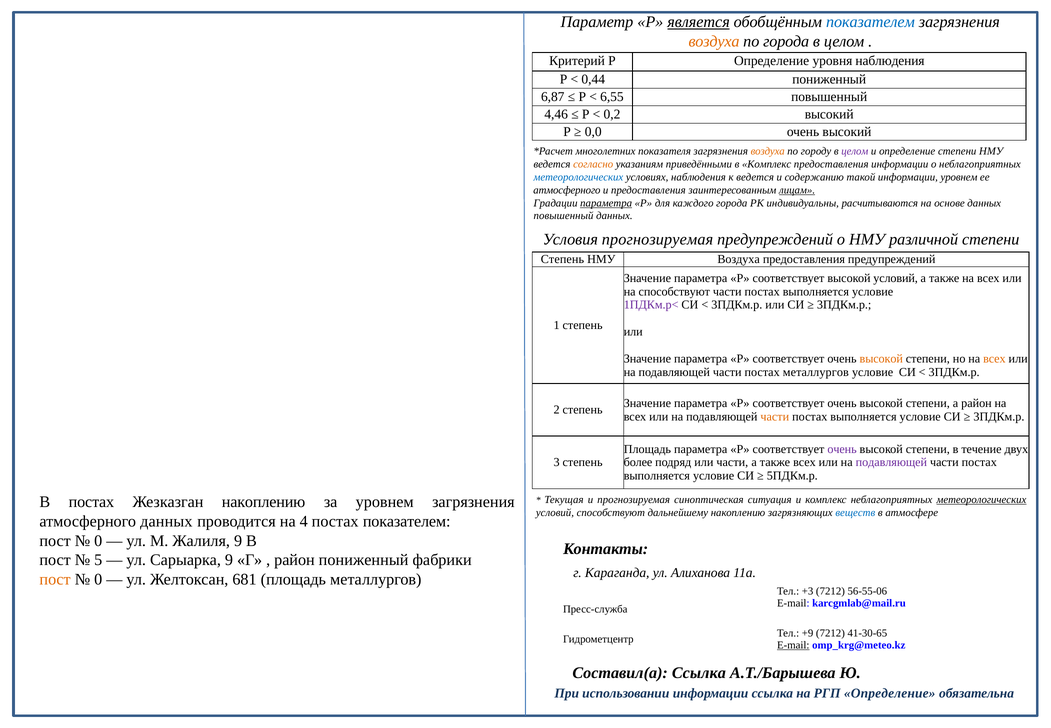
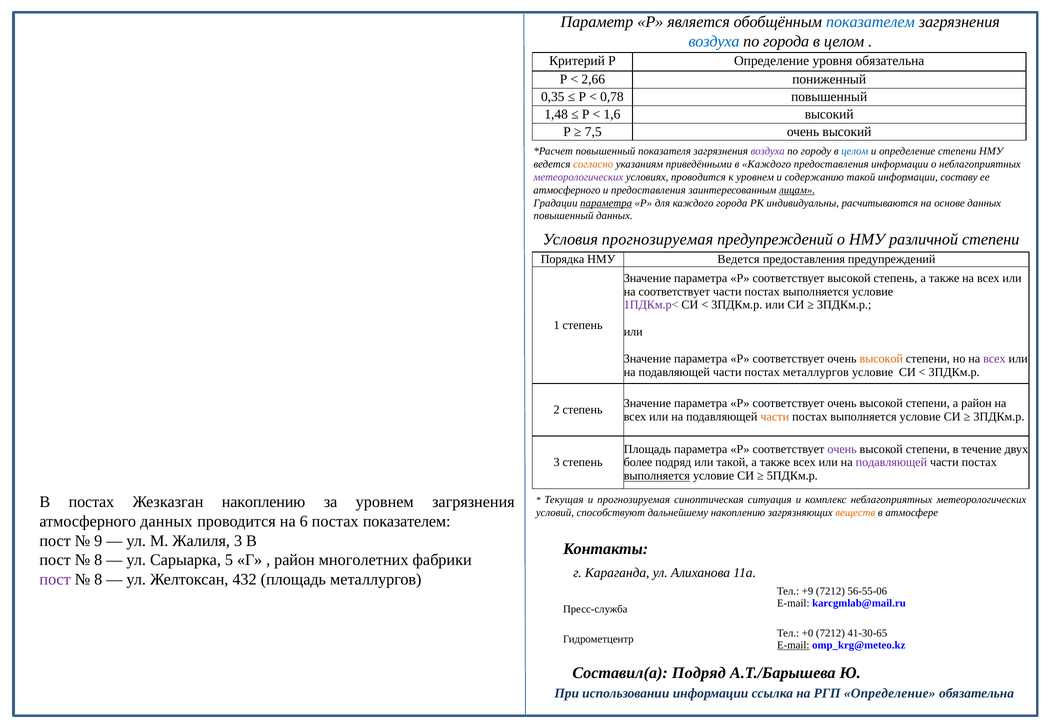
является underline: present -> none
воздуха at (714, 41) colour: orange -> blue
уровня наблюдения: наблюдения -> обязательна
0,44: 0,44 -> 2,66
6,87: 6,87 -> 0,35
6,55: 6,55 -> 0,78
4,46: 4,46 -> 1,48
0,2: 0,2 -> 1,6
0,0: 0,0 -> 7,5
многолетних at (605, 151): многолетних -> повышенный
воздуха at (768, 151) colour: orange -> purple
целом at (855, 151) colour: purple -> blue
в Комплекс: Комплекс -> Каждого
метеорологических at (578, 177) colour: blue -> purple
условиях наблюдения: наблюдения -> проводится
к ведется: ведется -> уровнем
информации уровнем: уровнем -> составу
Степень at (562, 259): Степень -> Порядка
Воздуха at (739, 259): Воздуха -> Ведется
высокой условий: условий -> степень
на способствуют: способствуют -> соответствует
всех at (994, 359) colour: orange -> purple
или части: части -> такой
выполняется at (657, 476) underline: none -> present
метеорологических at (981, 499) underline: present -> none
веществ colour: blue -> orange
4: 4 -> 6
0 at (98, 540): 0 -> 9
Жалиля 9: 9 -> 3
5 at (98, 560): 5 -> 8
Сарыарка 9: 9 -> 5
район пониженный: пониженный -> многолетних
пост at (55, 579) colour: orange -> purple
0 at (98, 579): 0 -> 8
681: 681 -> 432
+3: +3 -> +9
+9: +9 -> +0
Составил(а Ссылка: Ссылка -> Подряд
